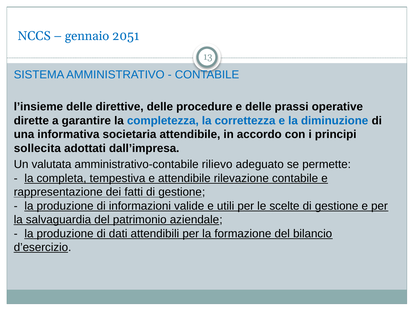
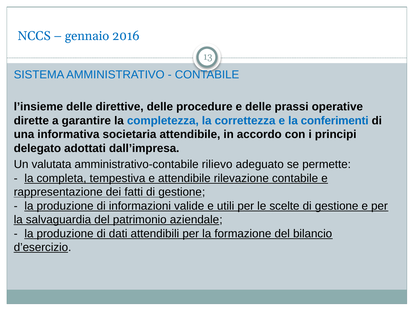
2051: 2051 -> 2016
diminuzione: diminuzione -> conferimenti
sollecita: sollecita -> delegato
